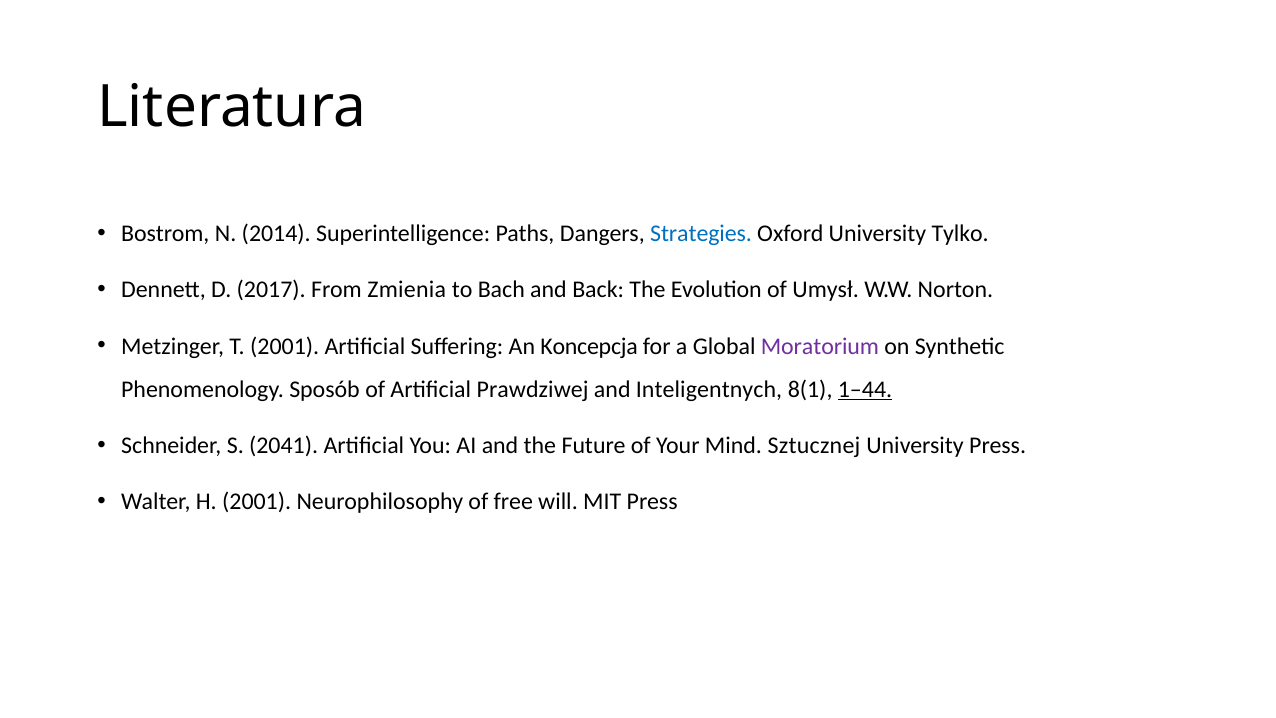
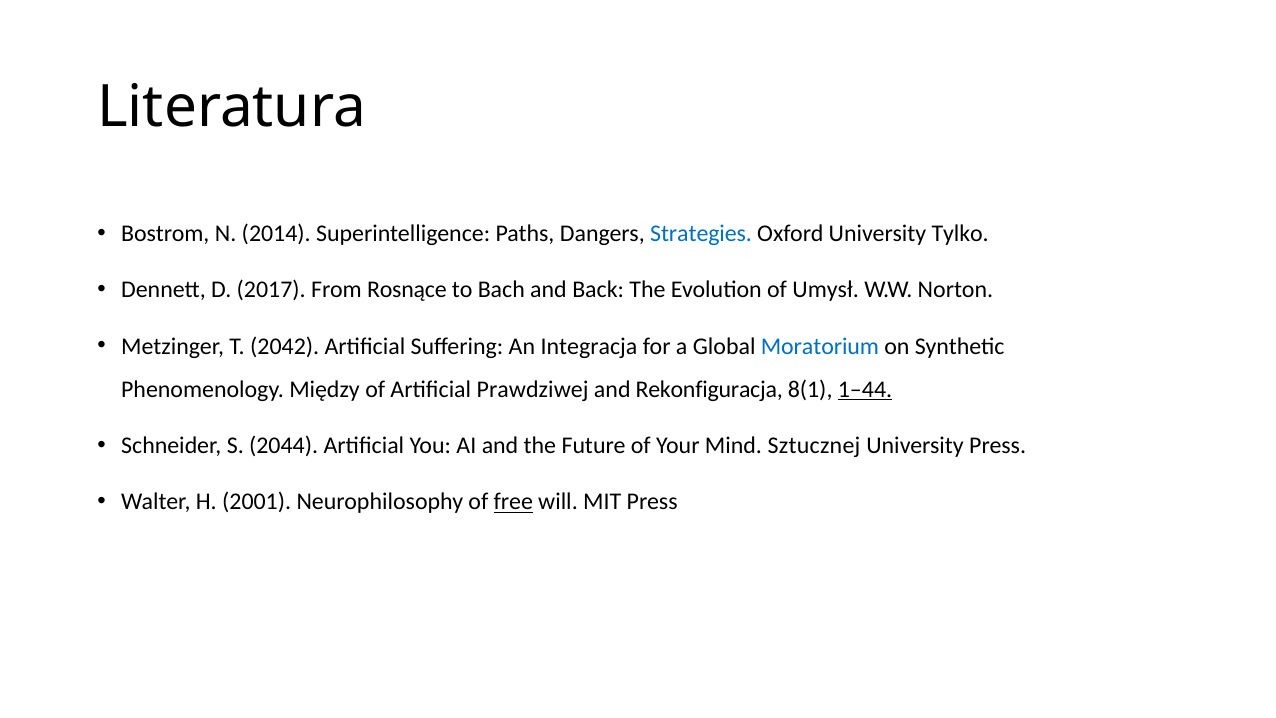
Zmienia: Zmienia -> Rosnące
T 2001: 2001 -> 2042
Koncepcja: Koncepcja -> Integracja
Moratorium colour: purple -> blue
Sposób: Sposób -> Między
Inteligentnych: Inteligentnych -> Rekonfiguracja
2041: 2041 -> 2044
free underline: none -> present
